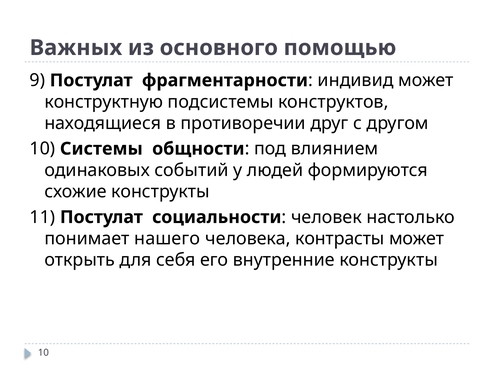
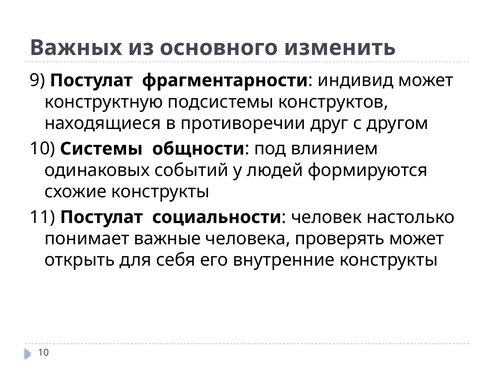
помощью: помощью -> изменить
нашего: нашего -> важные
контрасты: контрасты -> проверять
